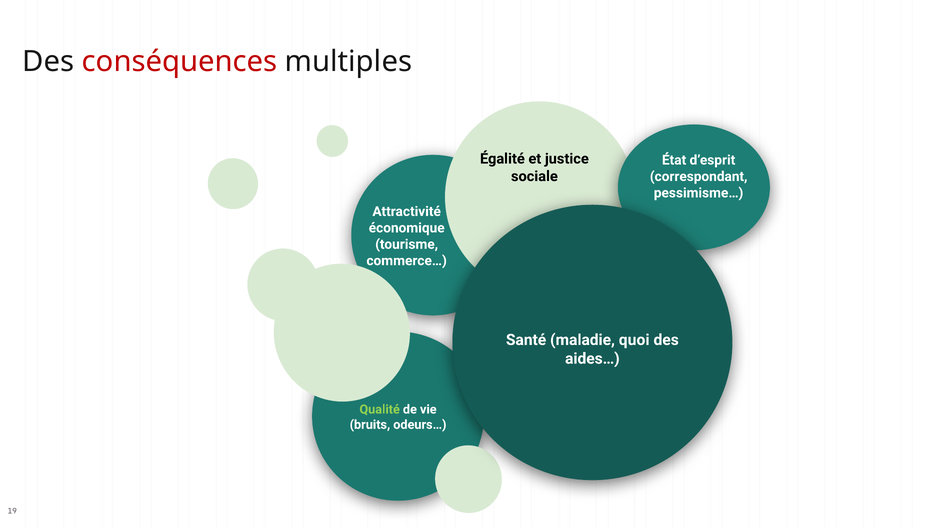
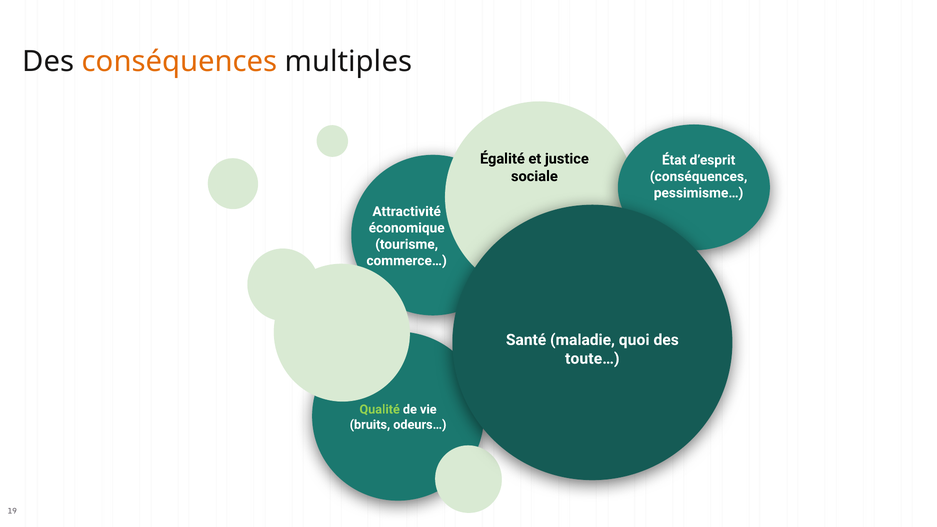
conséquences at (180, 62) colour: red -> orange
correspondant at (699, 176): correspondant -> conséquences
aides…: aides… -> toute…
